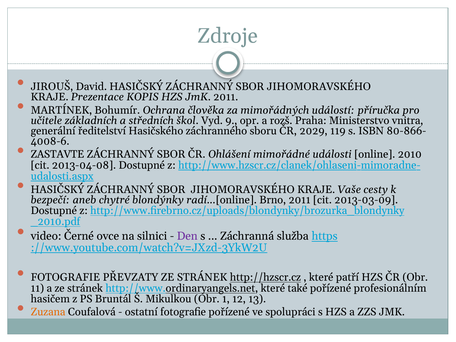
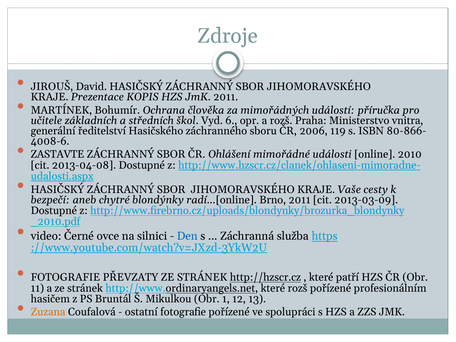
9: 9 -> 6
2029: 2029 -> 2006
Den colour: purple -> blue
které také: také -> rozš
